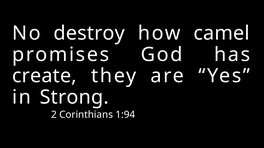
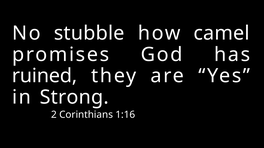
destroy: destroy -> stubble
create: create -> ruined
1:94: 1:94 -> 1:16
